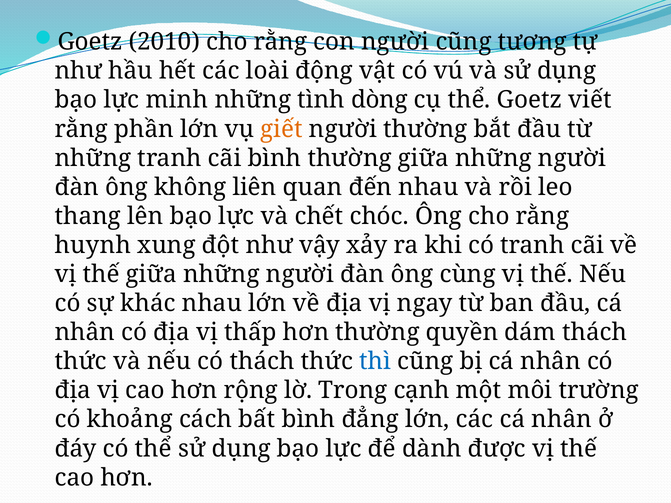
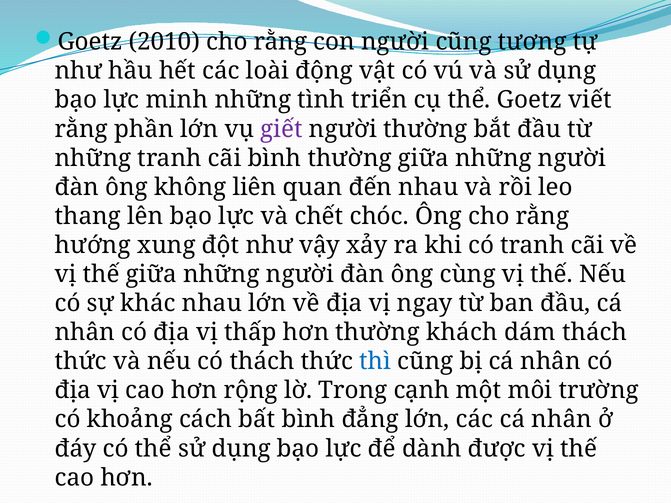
dòng: dòng -> triển
giết colour: orange -> purple
huynh: huynh -> hướng
quyền: quyền -> khách
